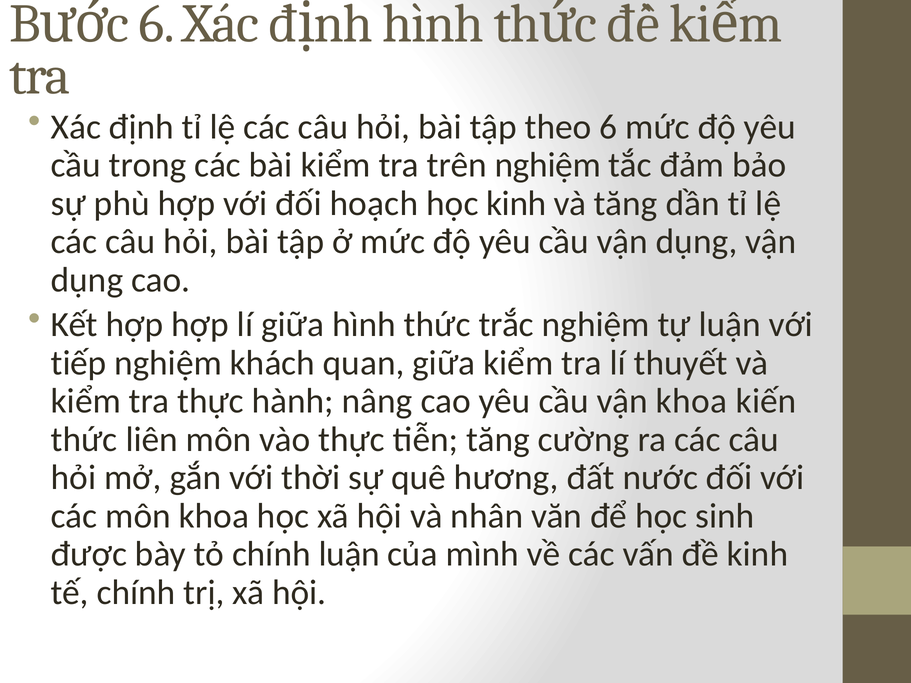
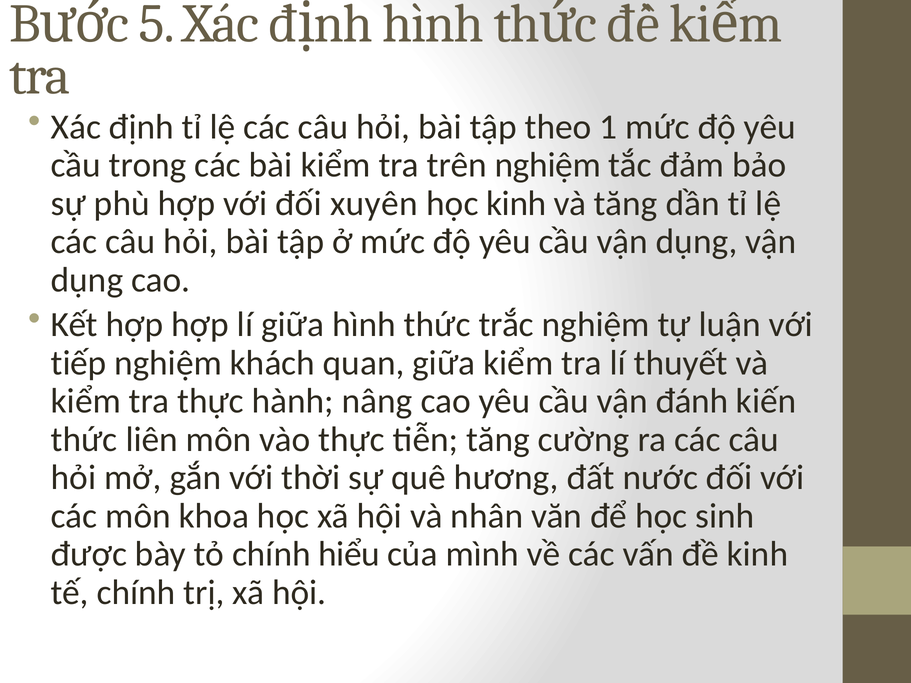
6 at (157, 24): 6 -> 5
theo 6: 6 -> 1
hoạch: hoạch -> xuyên
vận khoa: khoa -> đánh
chính luận: luận -> hiểu
